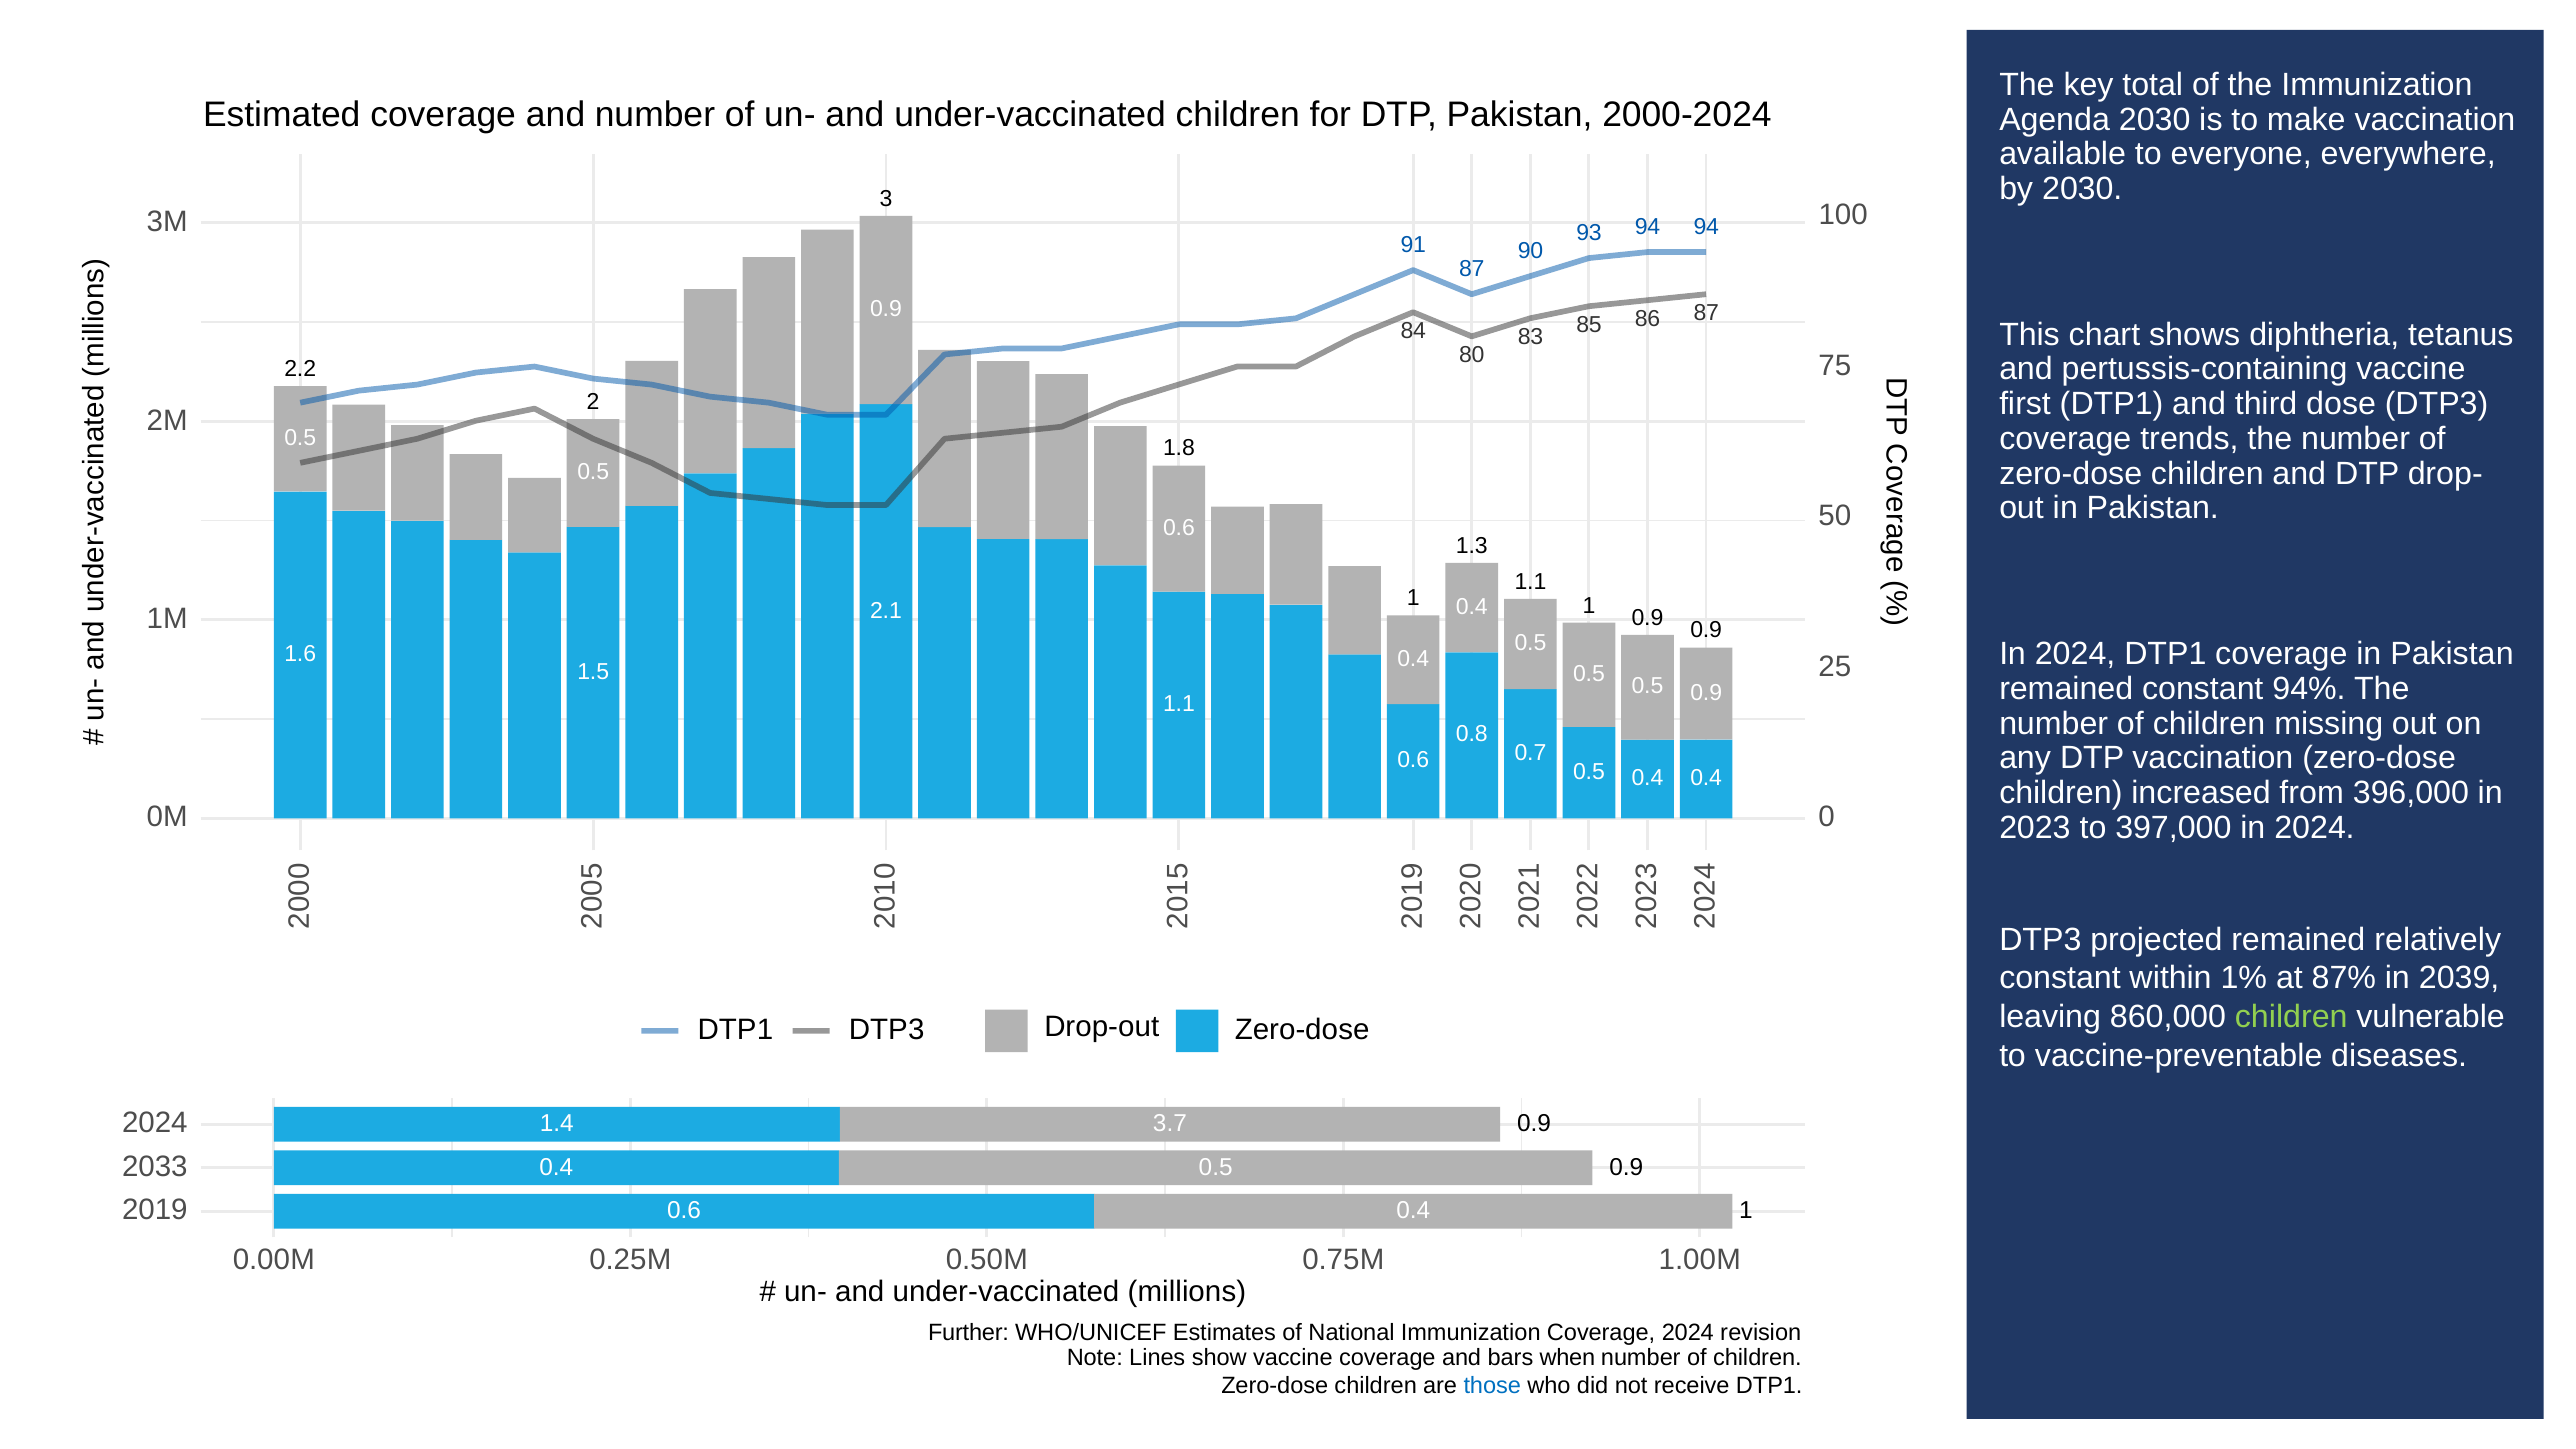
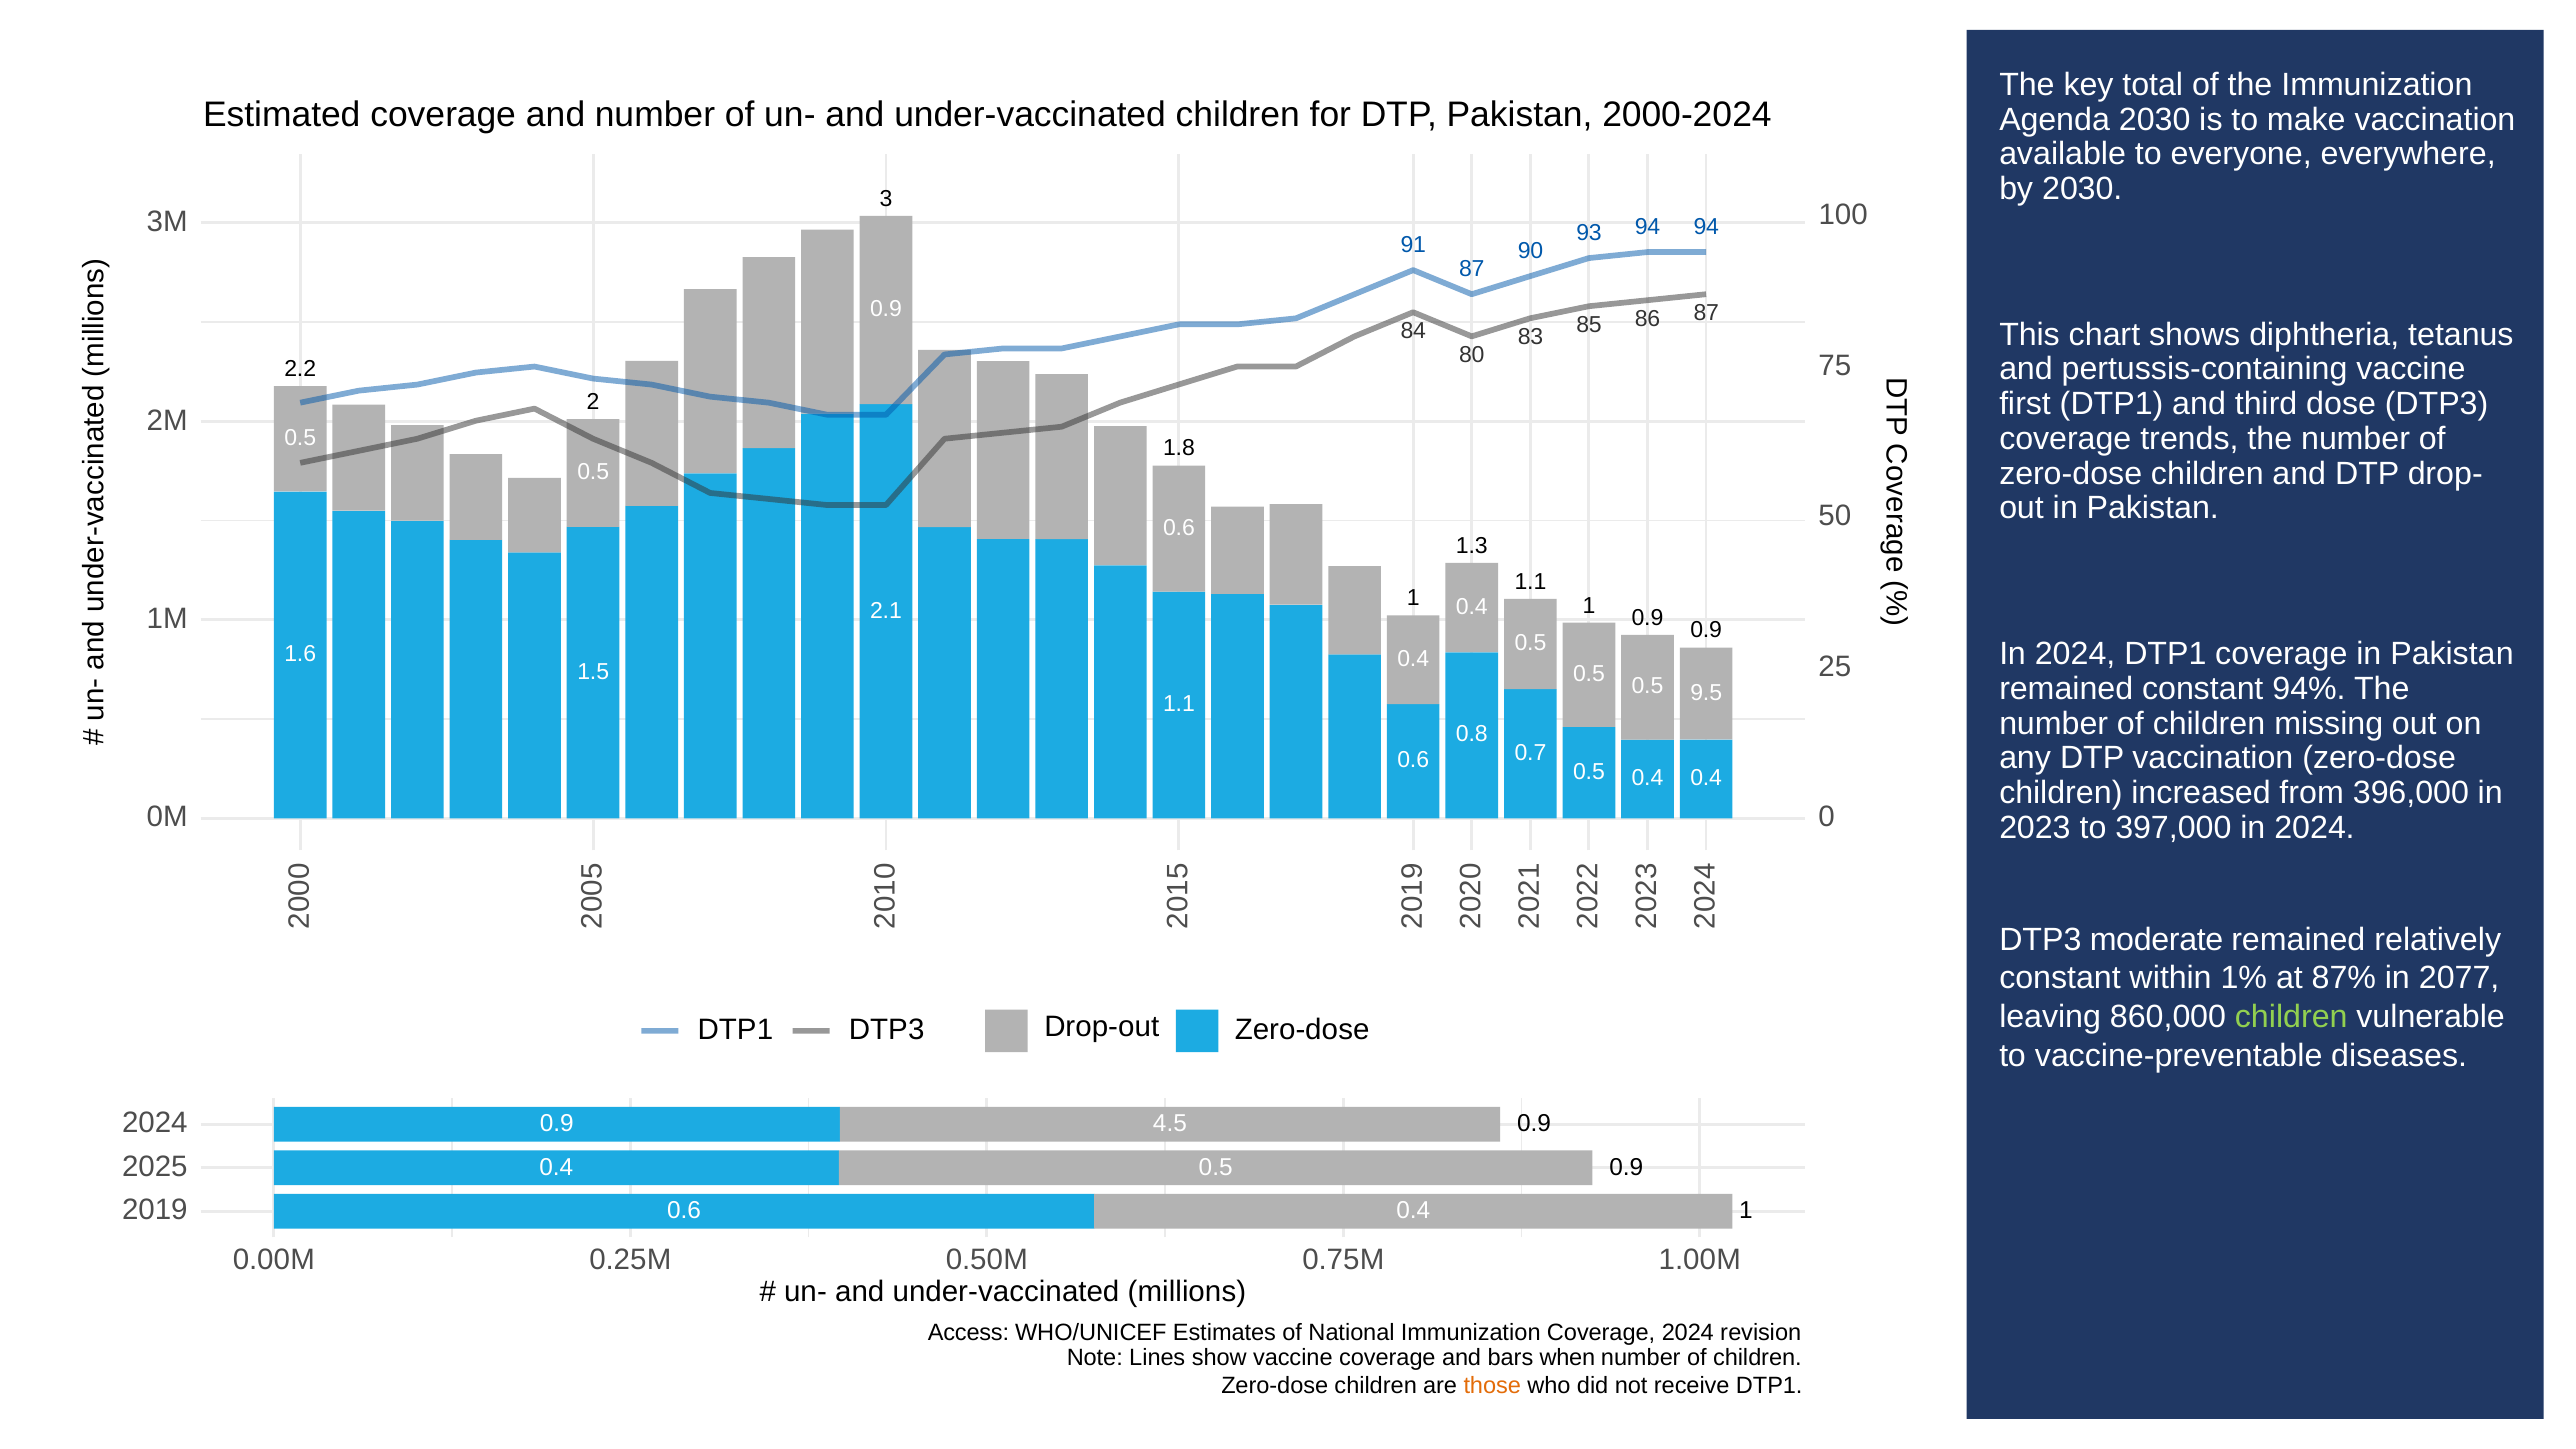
0.9 at (1706, 693): 0.9 -> 9.5
projected: projected -> moderate
2039: 2039 -> 2077
1.4 at (557, 1123): 1.4 -> 0.9
3.7: 3.7 -> 4.5
2033: 2033 -> 2025
Further: Further -> Access
those colour: blue -> orange
